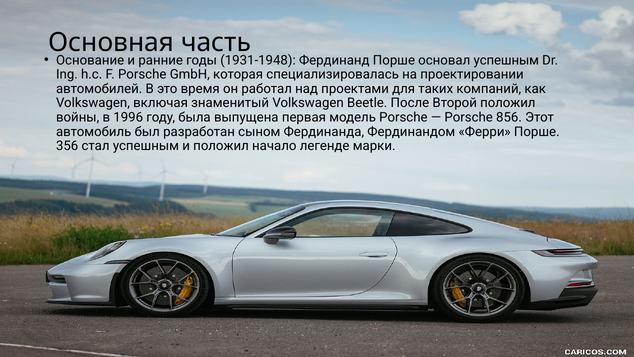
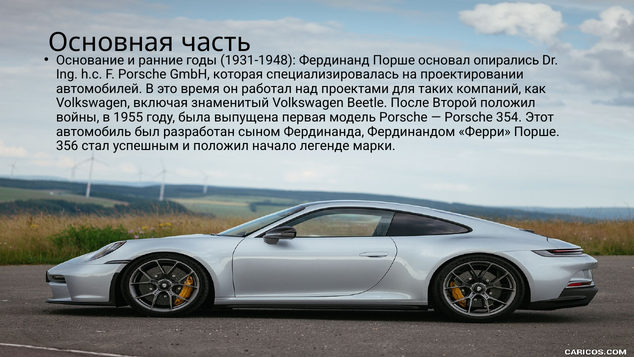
основал успешным: успешным -> опирались
1996: 1996 -> 1955
856: 856 -> 354
